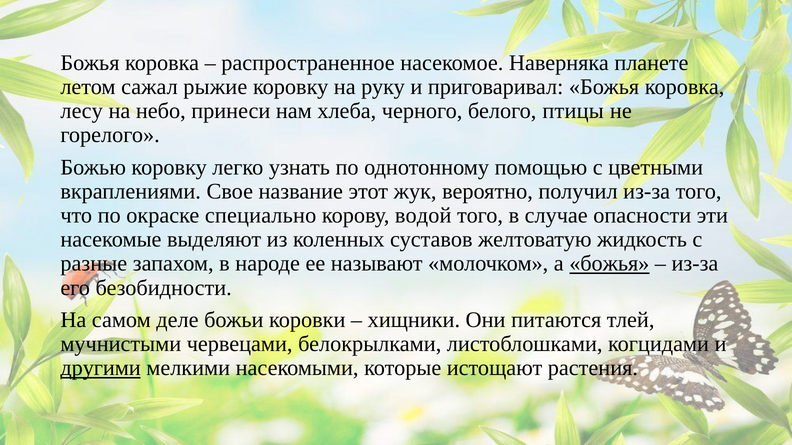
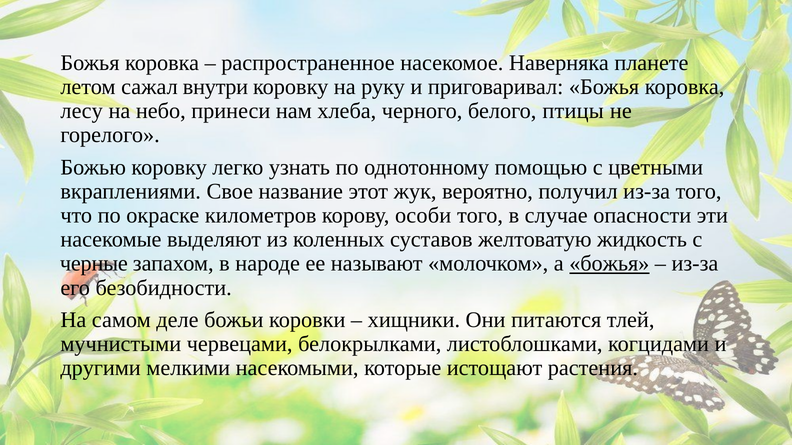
рыжие: рыжие -> внутри
специально: специально -> километров
водой: водой -> особи
разные: разные -> черные
другими underline: present -> none
